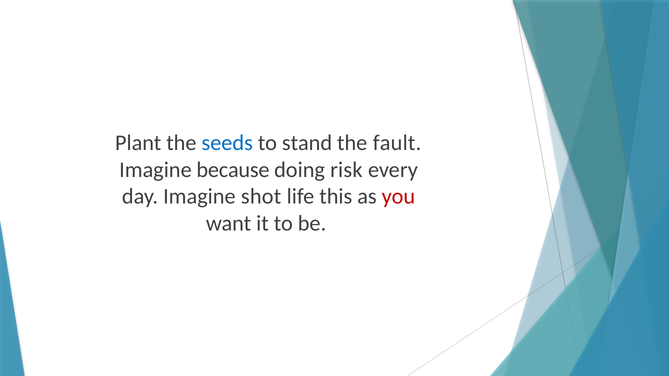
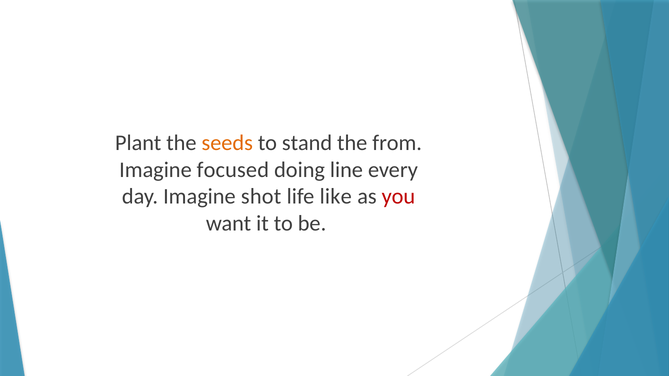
seeds colour: blue -> orange
fault: fault -> from
because: because -> focused
risk: risk -> line
this: this -> like
